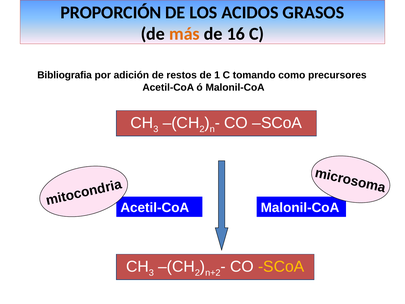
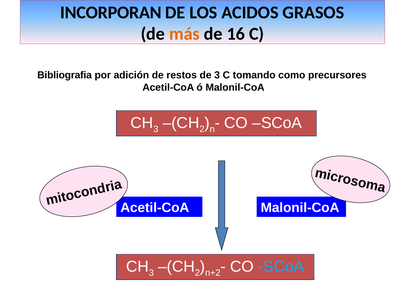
PROPORCIÓN: PROPORCIÓN -> INCORPORAN
de 1: 1 -> 3
SCoA at (281, 267) colour: yellow -> light blue
